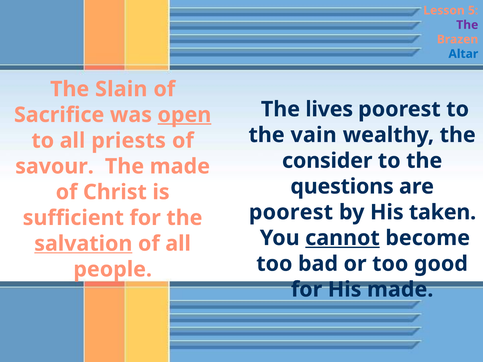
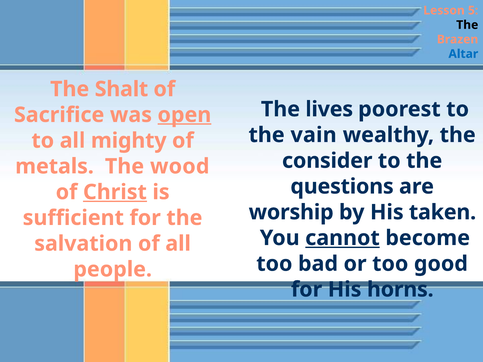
The at (467, 25) colour: purple -> black
Slain: Slain -> Shalt
priests: priests -> mighty
savour: savour -> metals
The made: made -> wood
Christ underline: none -> present
poorest at (291, 212): poorest -> worship
salvation underline: present -> none
His made: made -> horns
